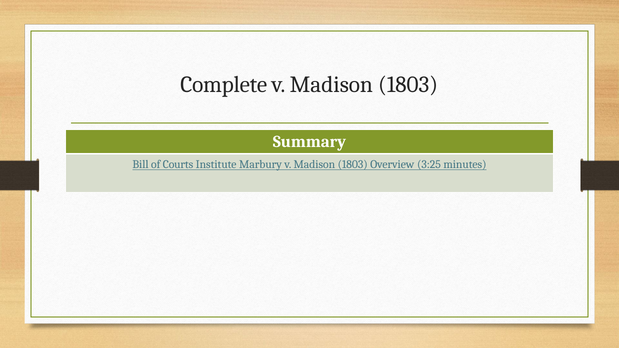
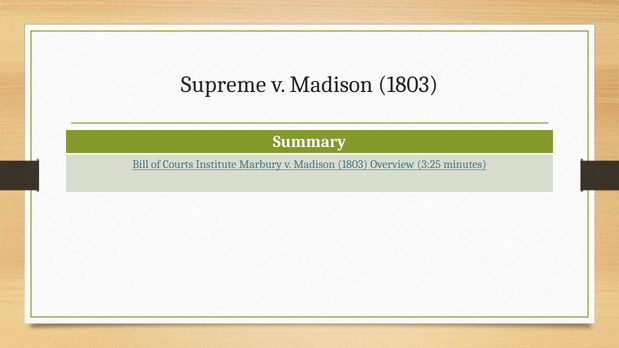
Complete: Complete -> Supreme
